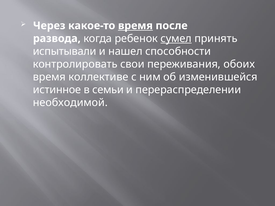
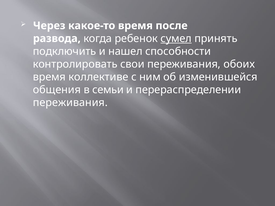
время at (135, 26) underline: present -> none
испытывали: испытывали -> подключить
истинное: истинное -> общения
необходимой at (70, 103): необходимой -> переживания
